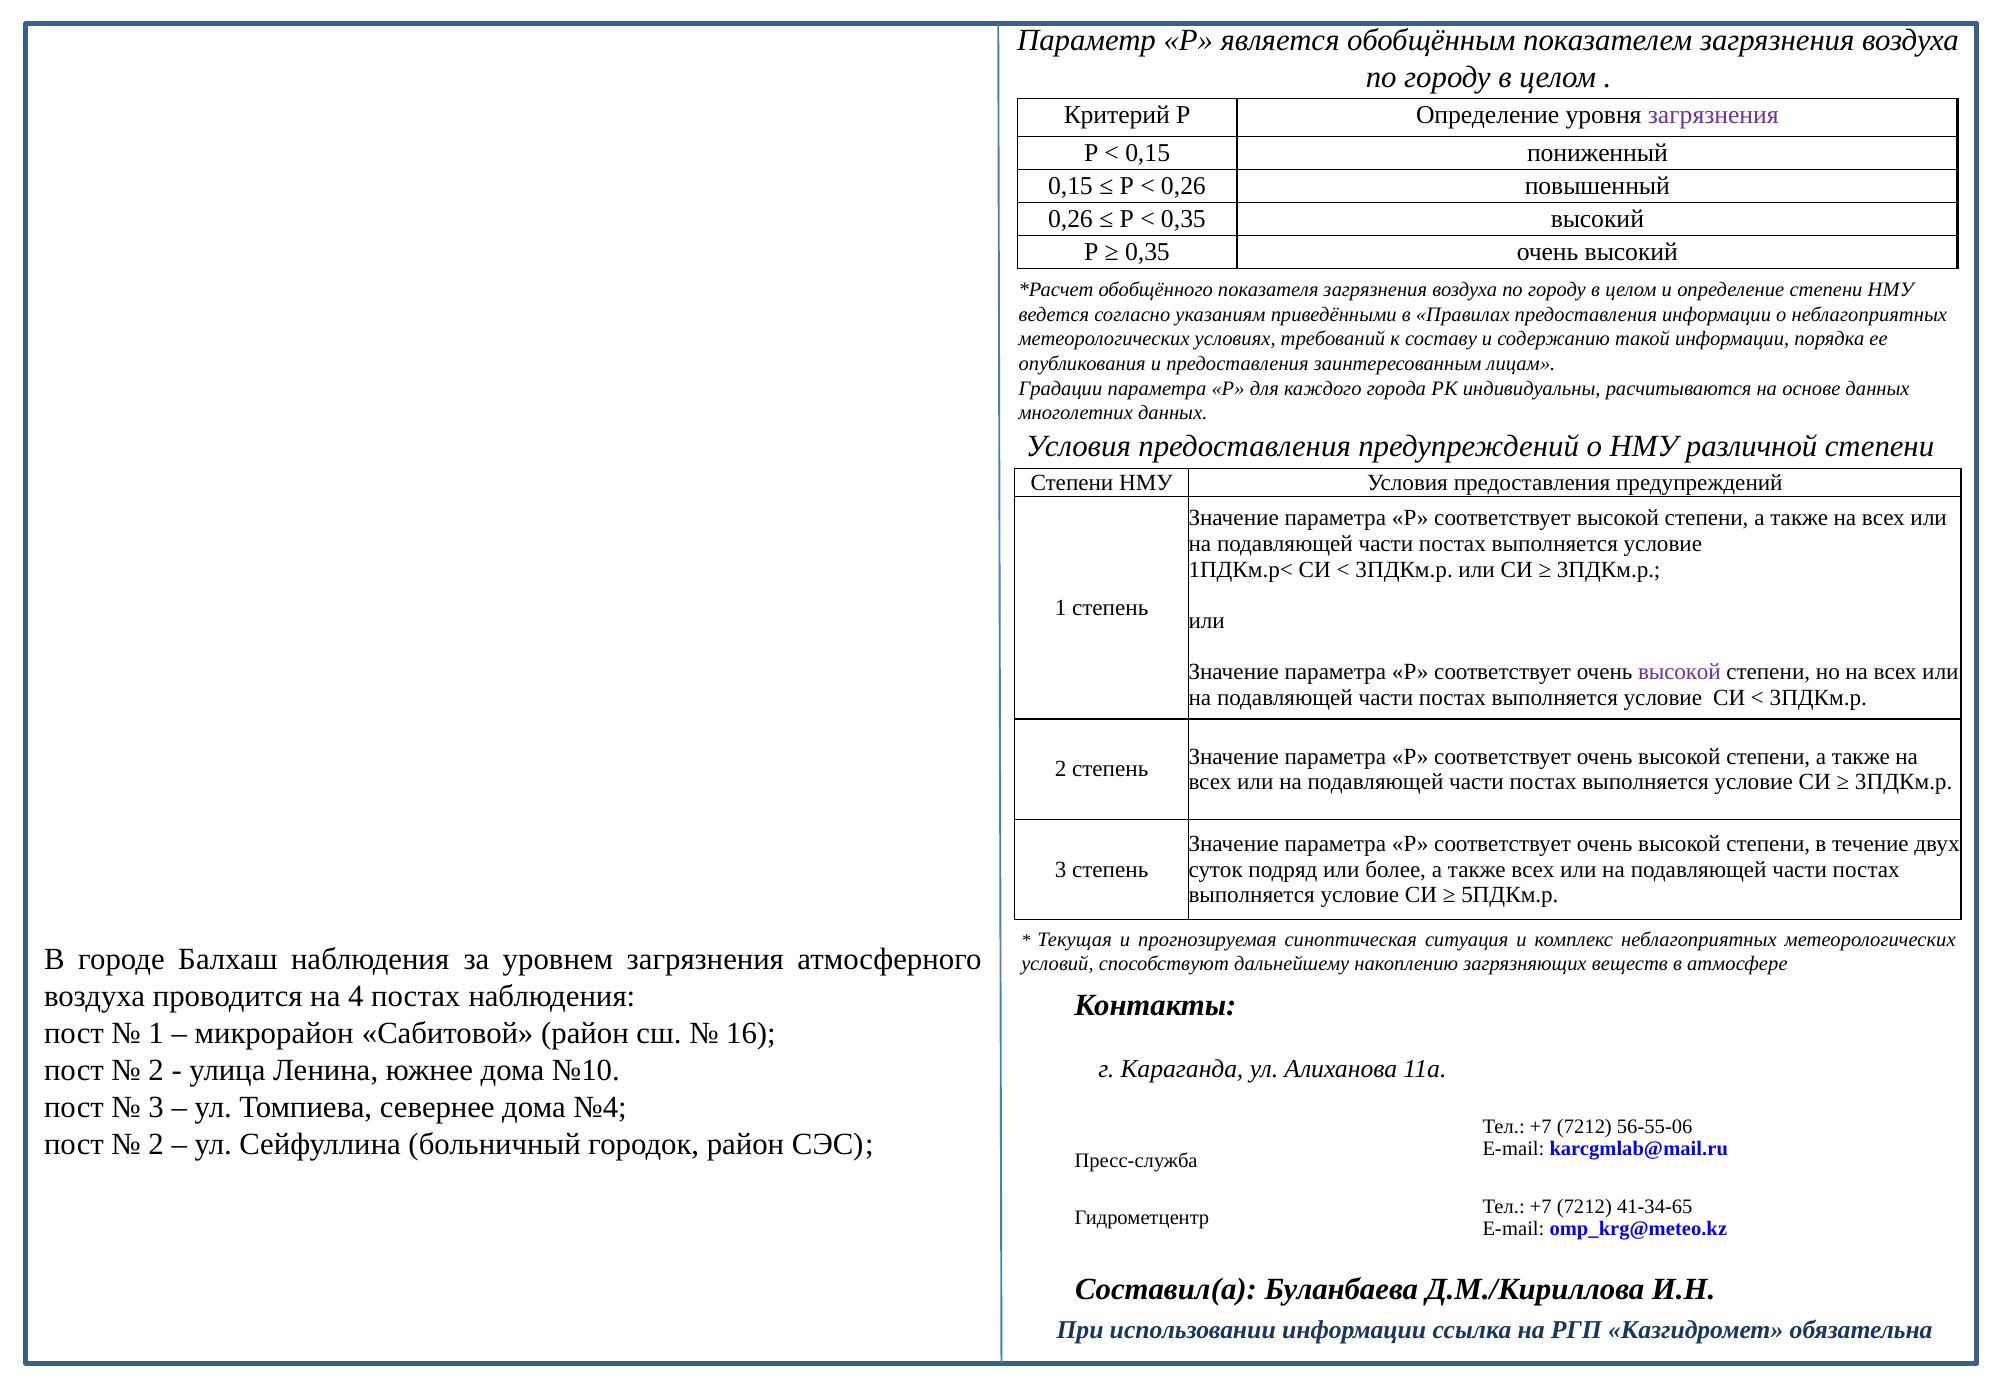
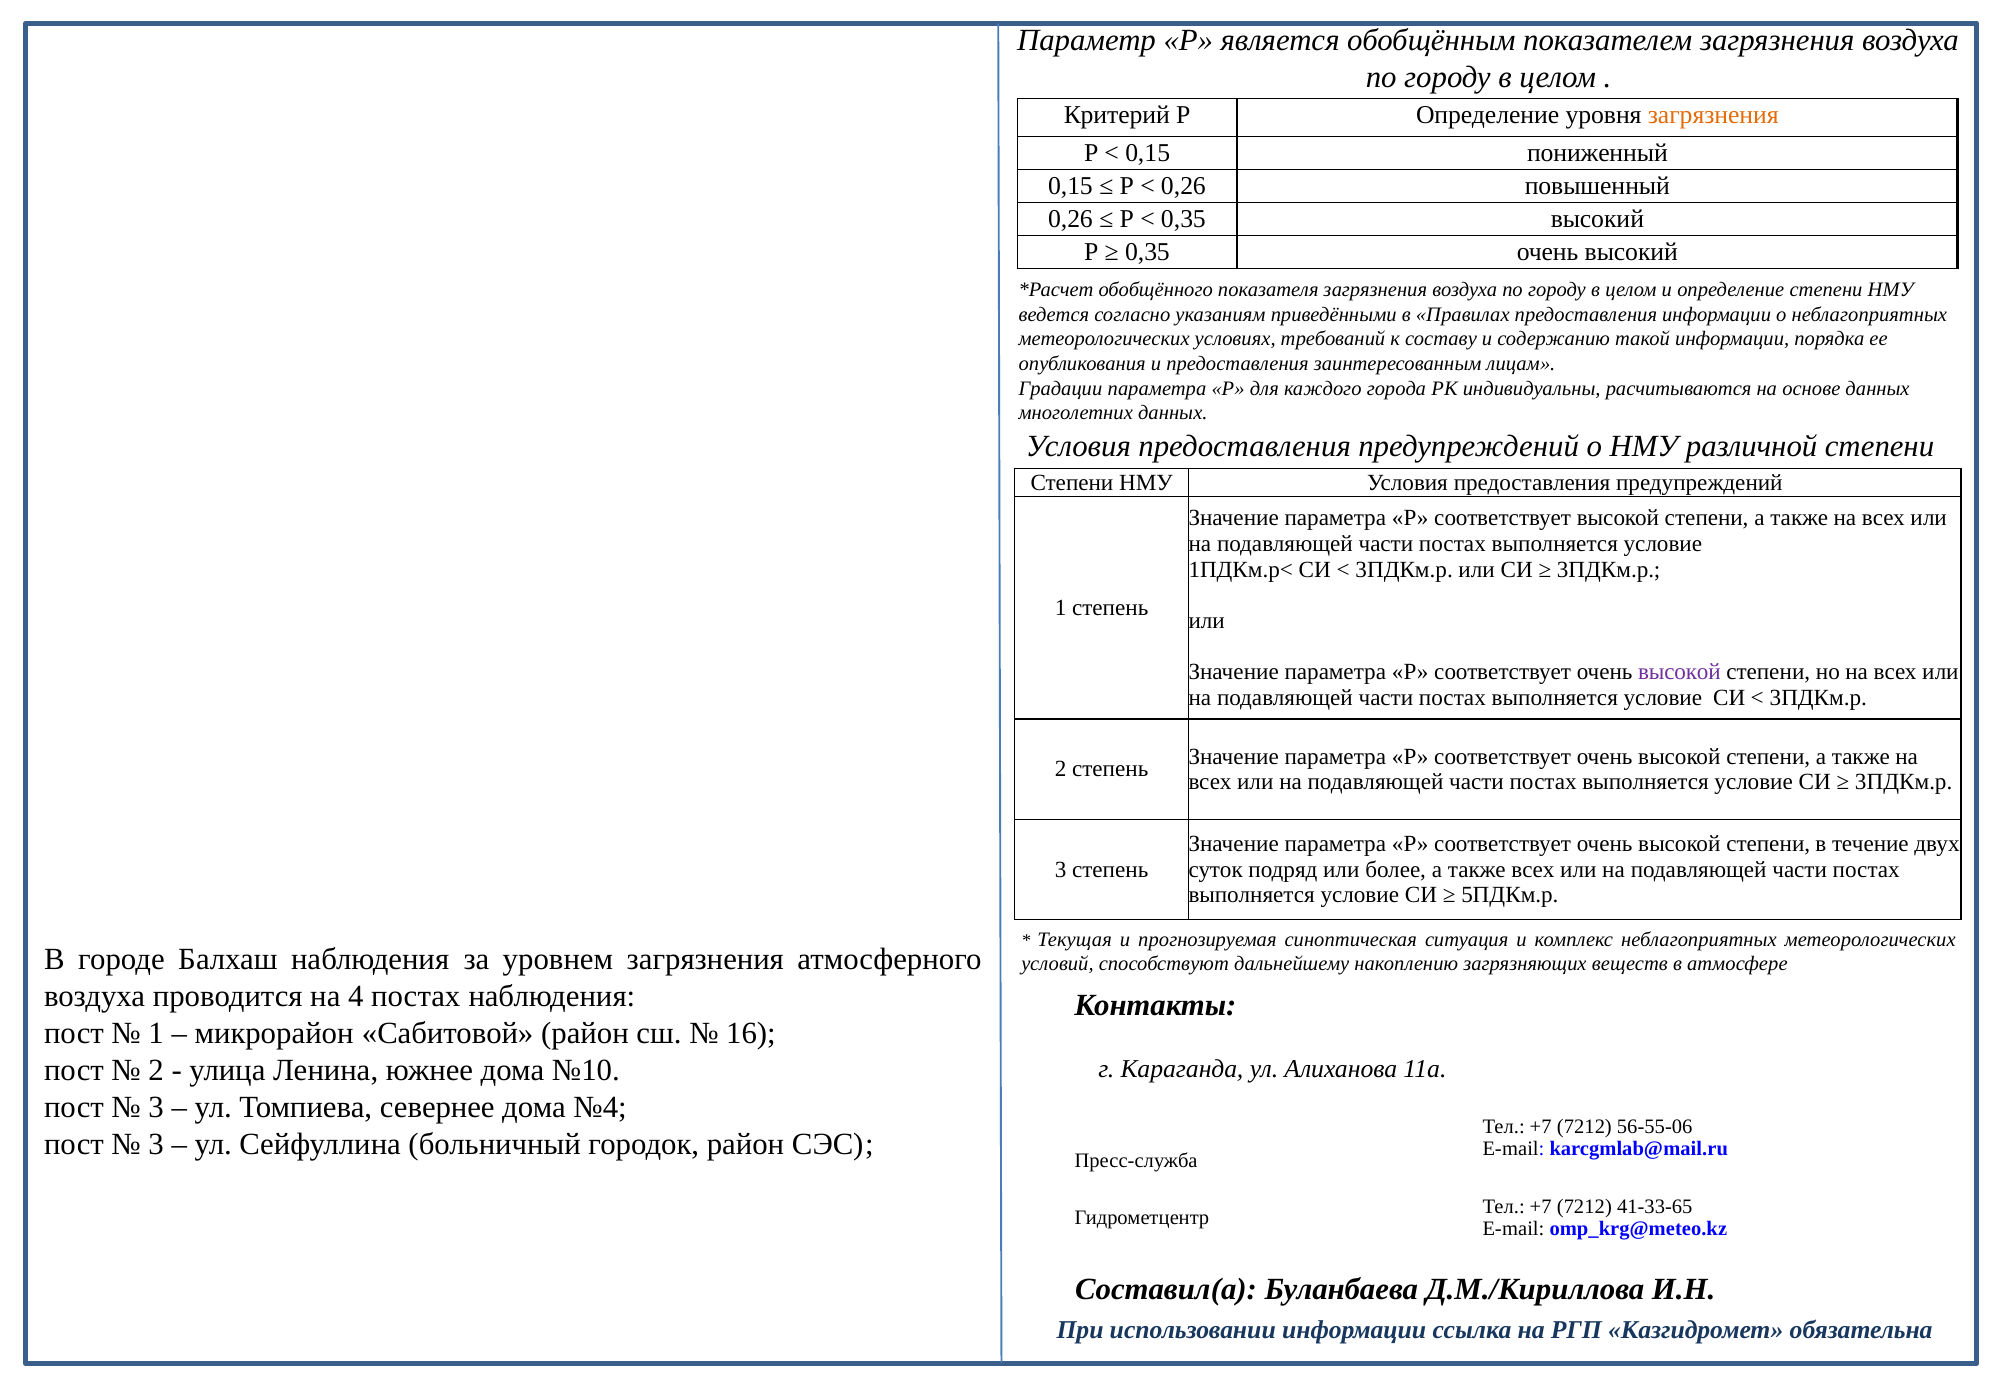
загрязнения at (1713, 115) colour: purple -> orange
2 at (156, 1144): 2 -> 3
41-34-65: 41-34-65 -> 41-33-65
